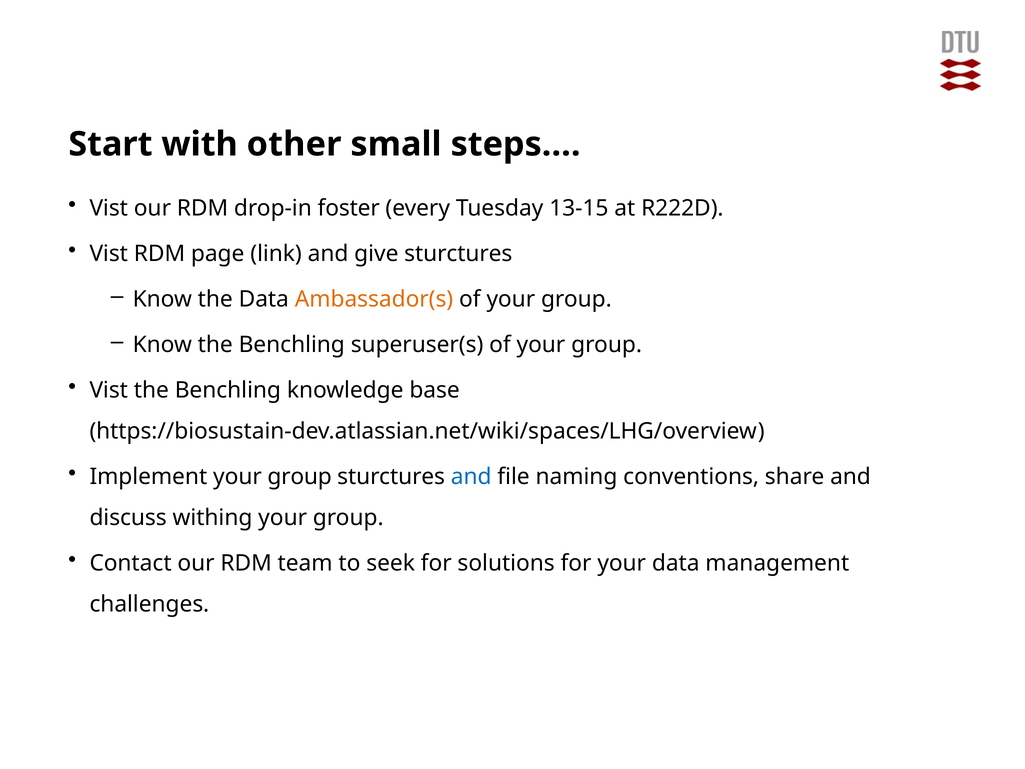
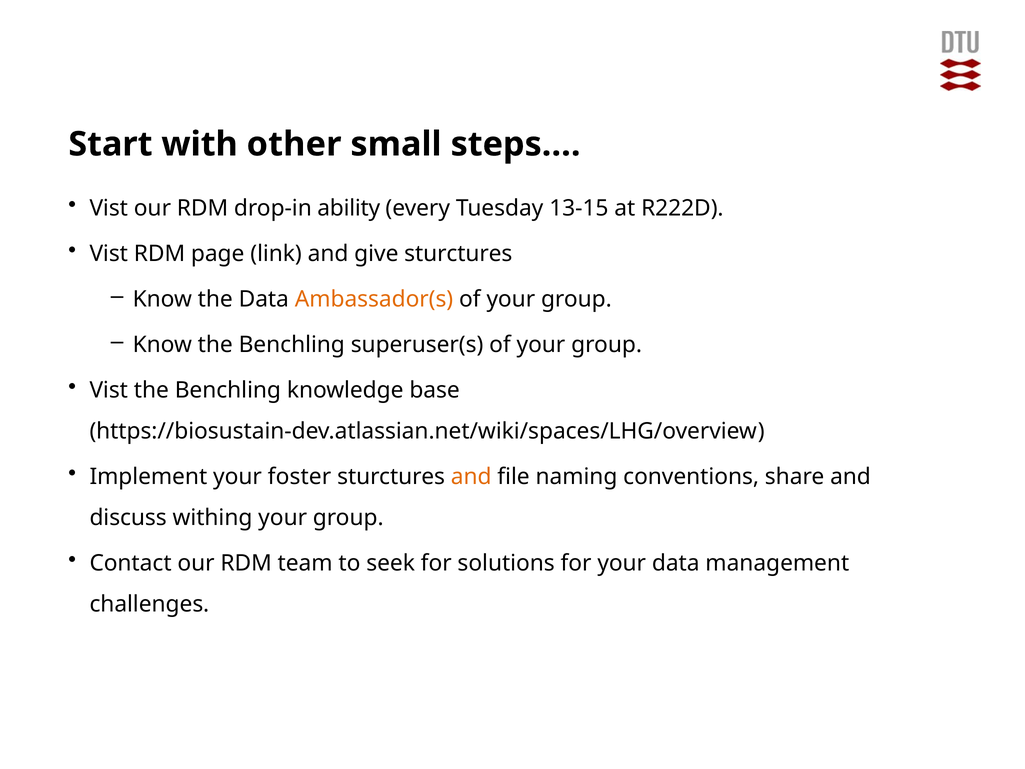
foster: foster -> ability
Implement your group: group -> foster
and at (471, 477) colour: blue -> orange
